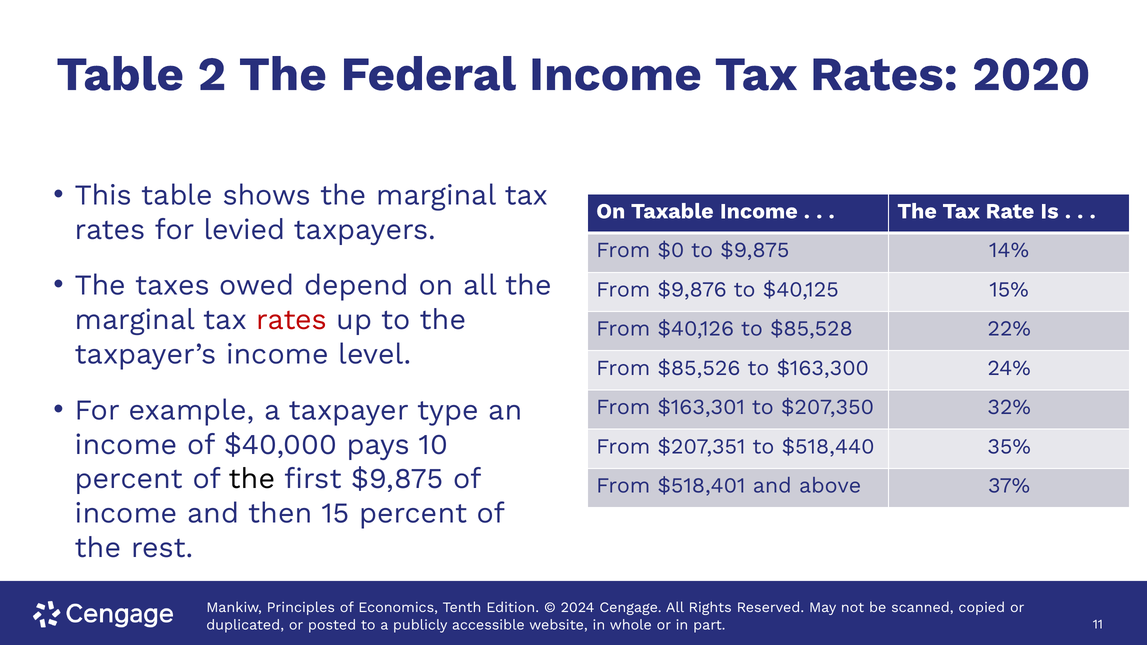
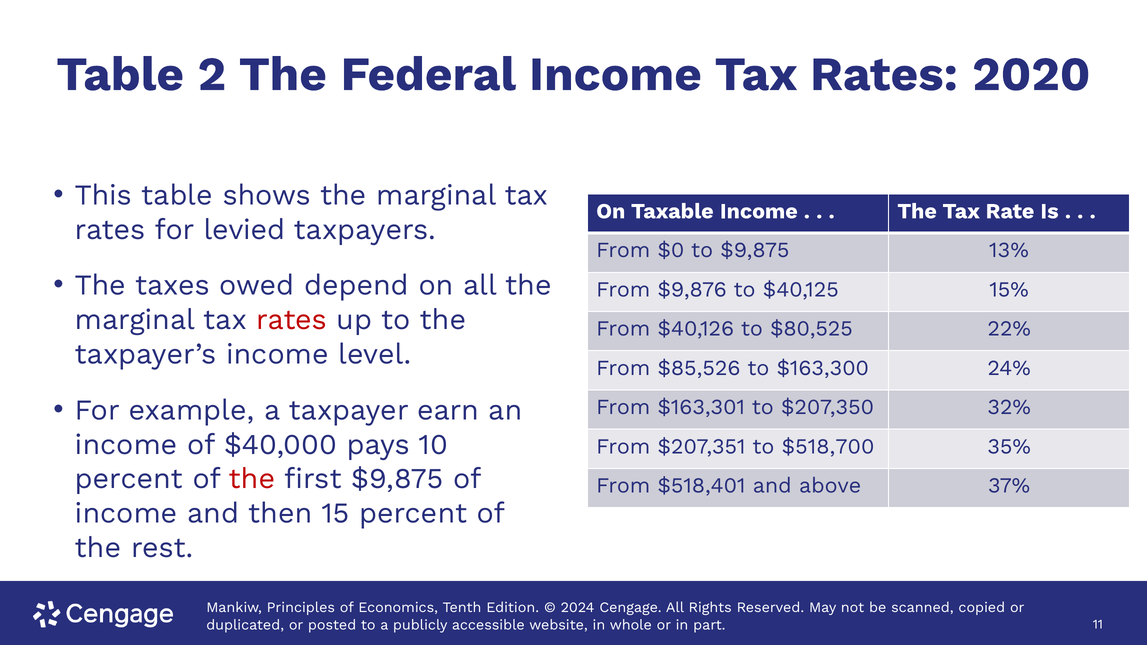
14%: 14% -> 13%
$85,528: $85,528 -> $80,525
type: type -> earn
$518,440: $518,440 -> $518,700
the at (252, 479) colour: black -> red
